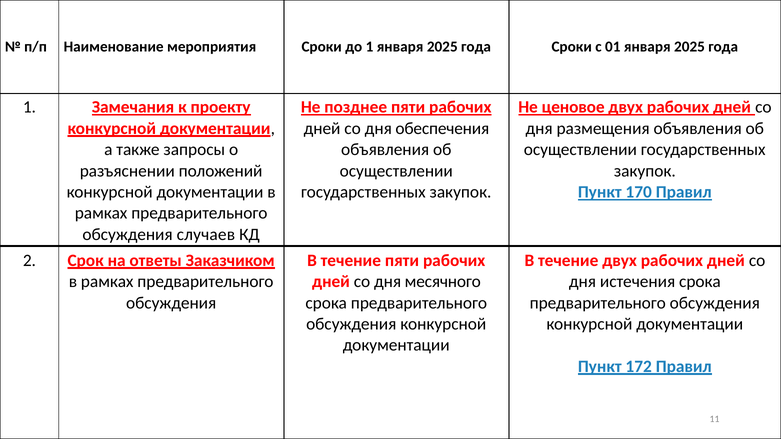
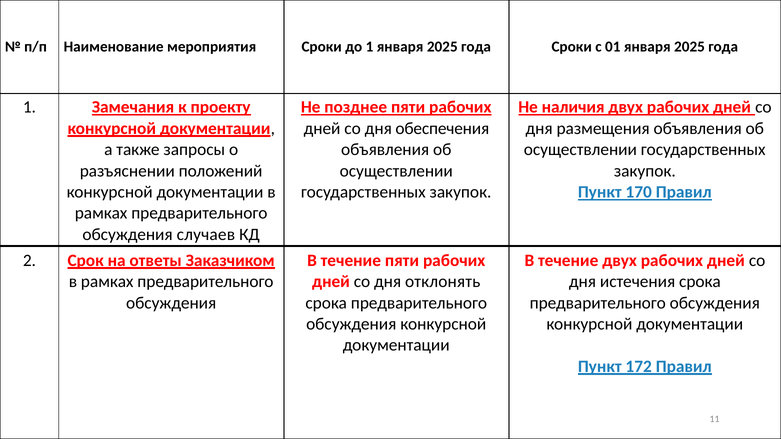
ценовое: ценовое -> наличия
месячного: месячного -> отклонять
